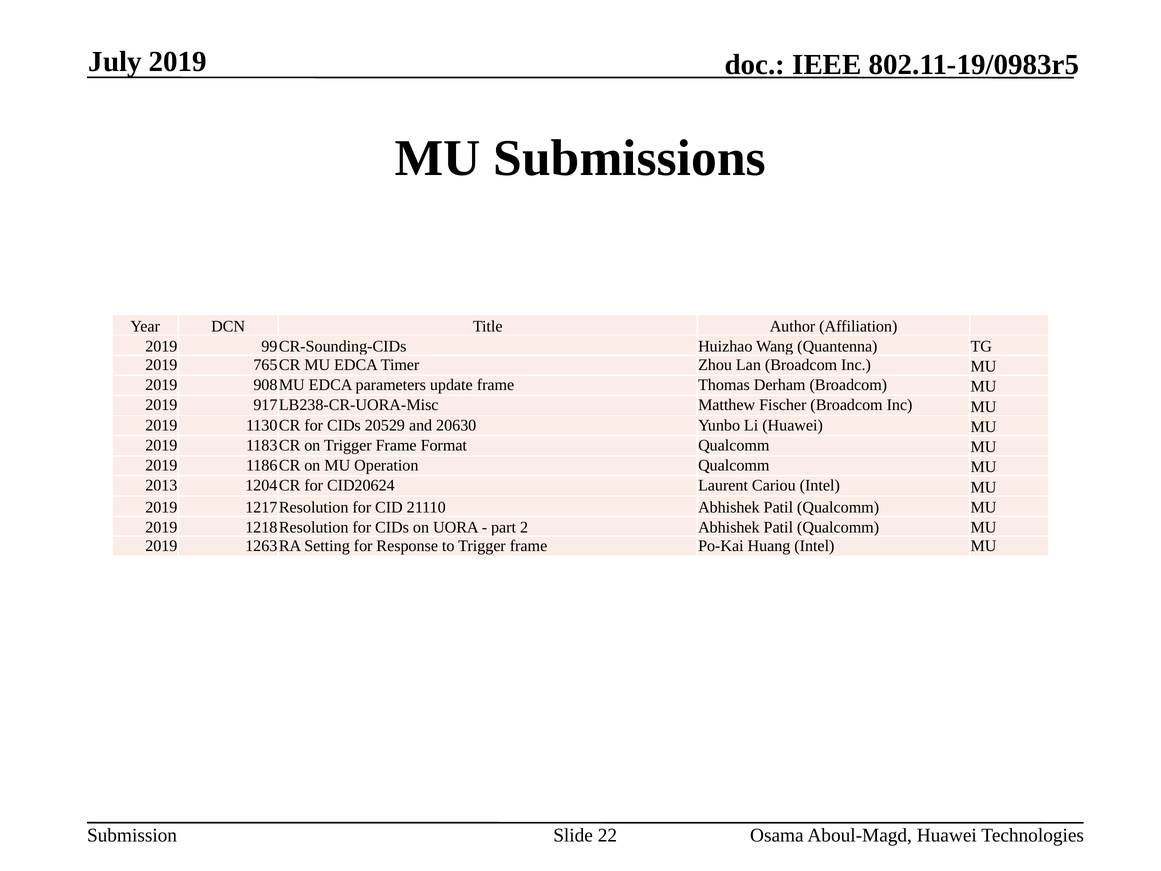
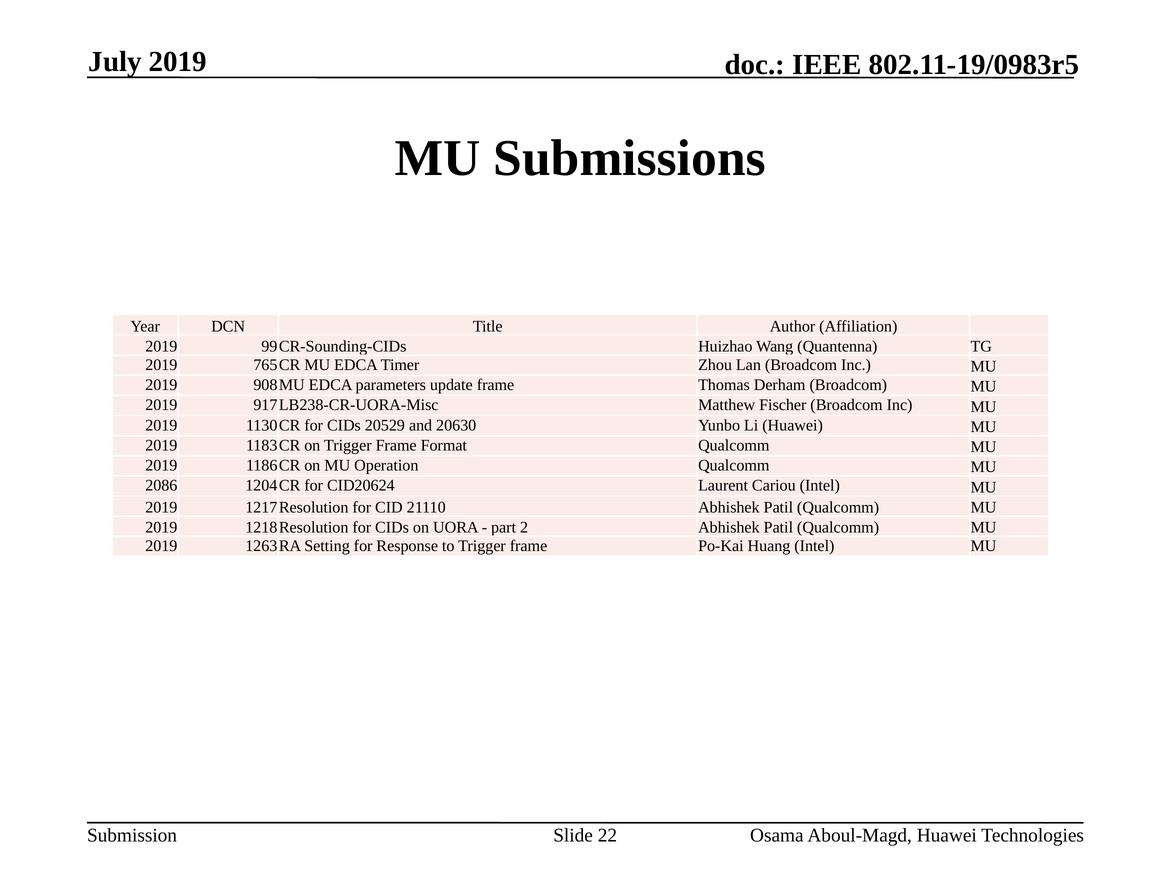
2013: 2013 -> 2086
